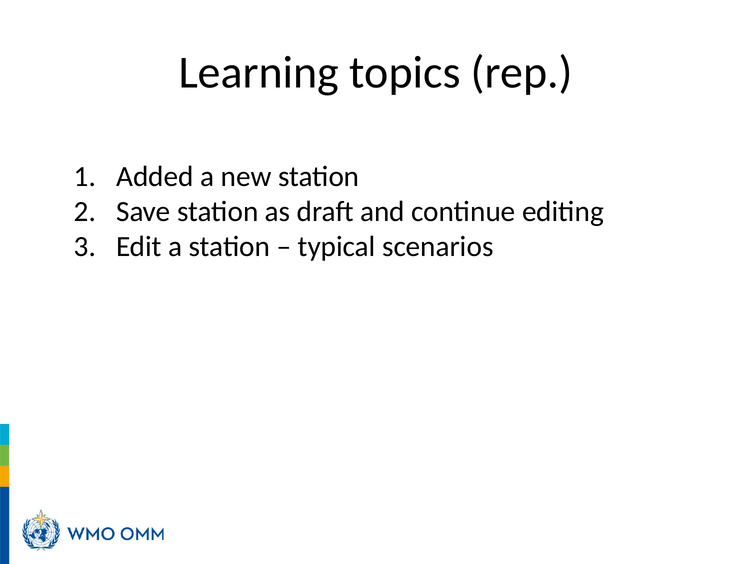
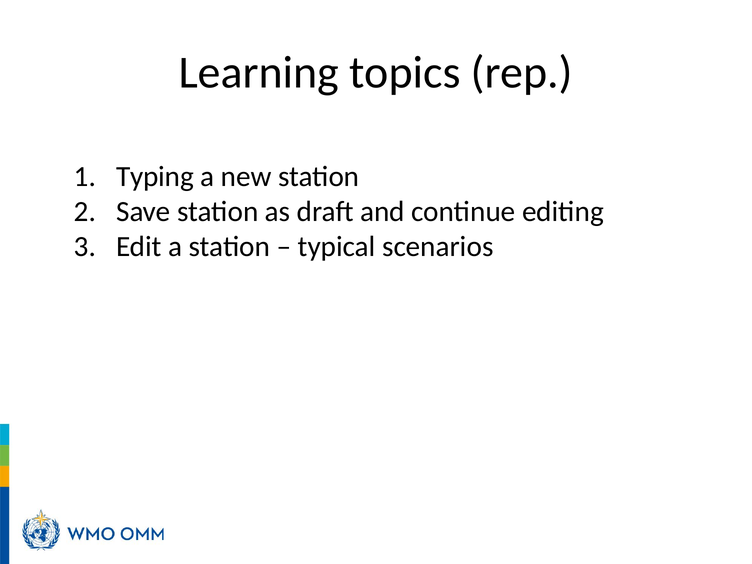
Added: Added -> Typing
